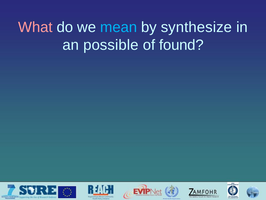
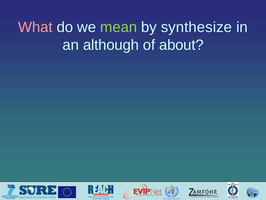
mean colour: light blue -> light green
possible: possible -> although
found: found -> about
